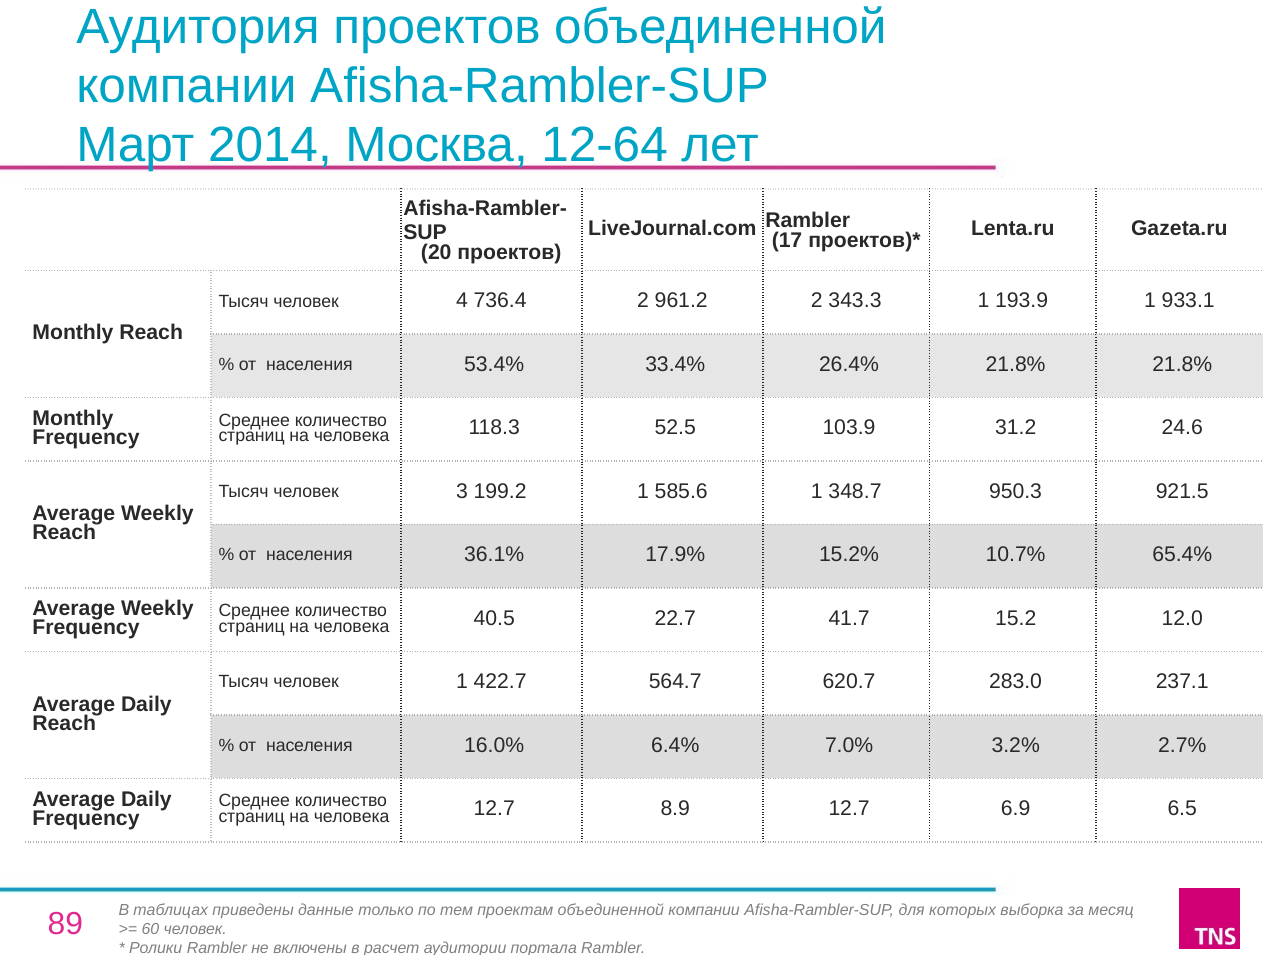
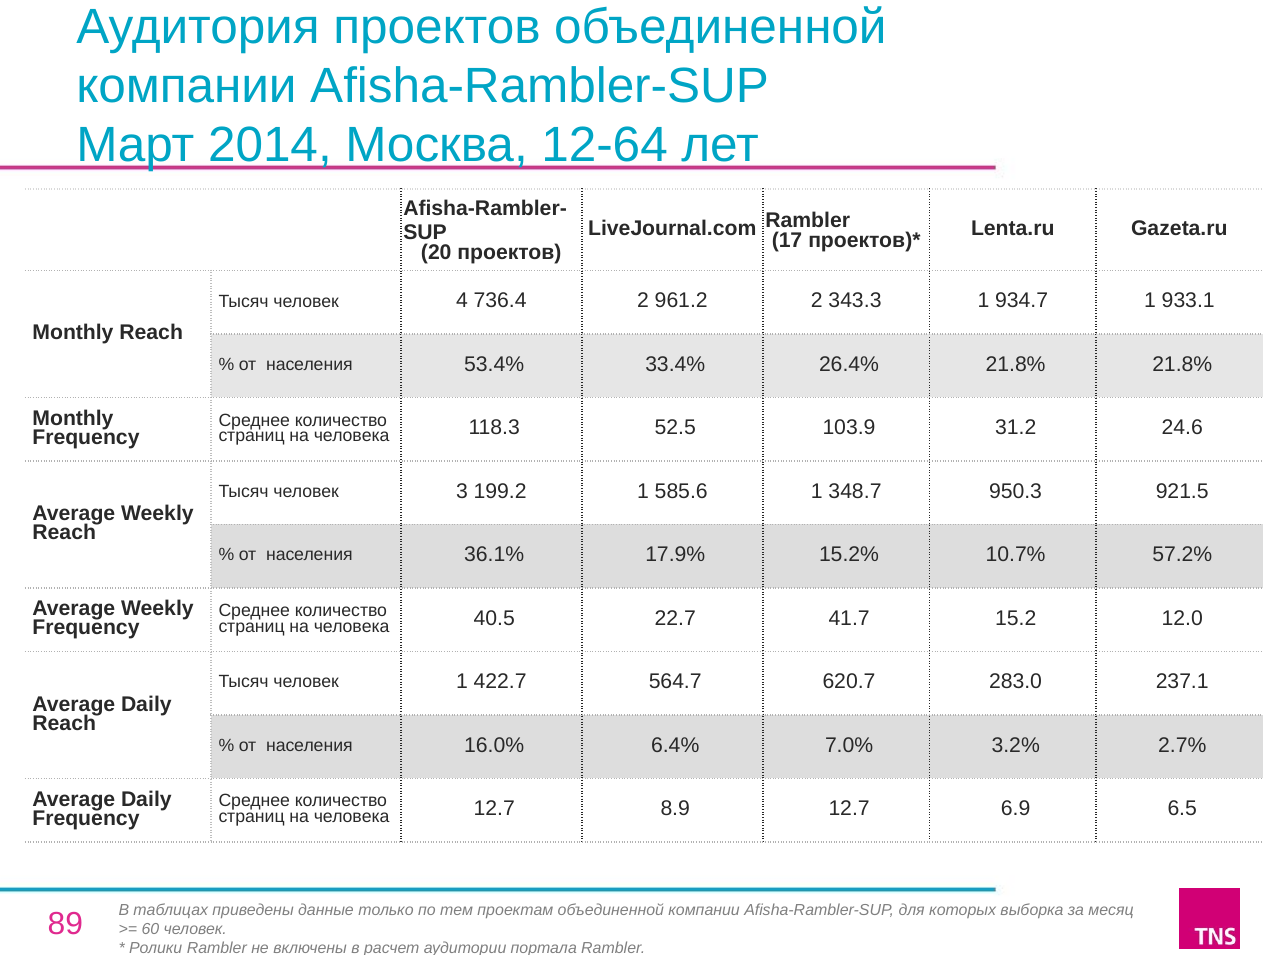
193.9: 193.9 -> 934.7
65.4%: 65.4% -> 57.2%
